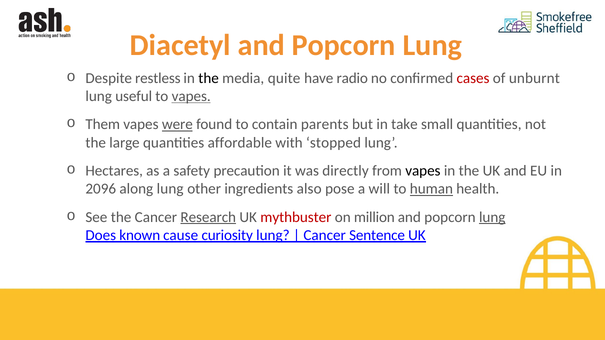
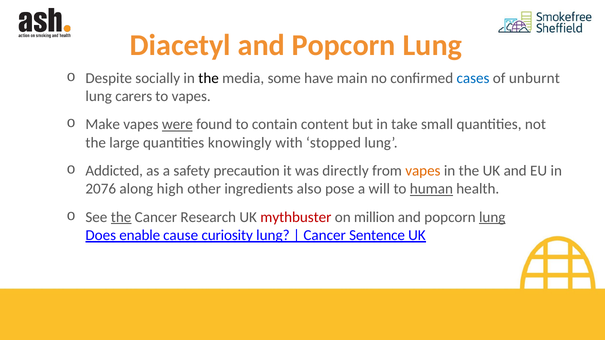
restless: restless -> socially
quite: quite -> some
radio: radio -> main
cases colour: red -> blue
useful: useful -> carers
vapes at (191, 96) underline: present -> none
Them: Them -> Make
parents: parents -> content
affordable: affordable -> knowingly
Hectares: Hectares -> Addicted
vapes at (423, 171) colour: black -> orange
2096: 2096 -> 2076
along lung: lung -> high
the at (121, 217) underline: none -> present
Research underline: present -> none
known: known -> enable
